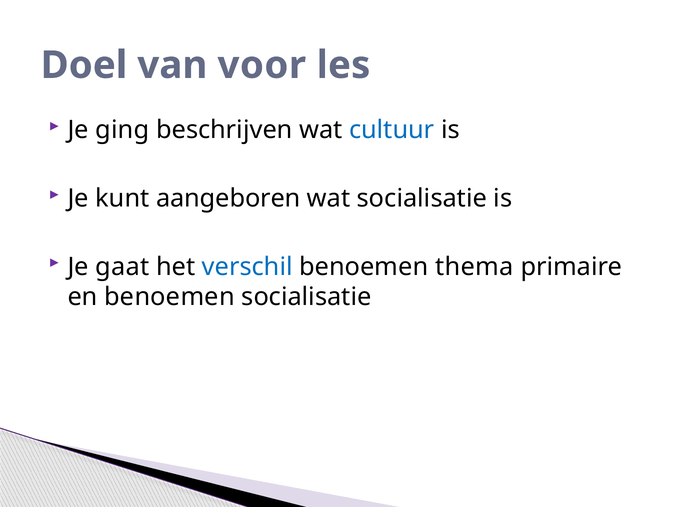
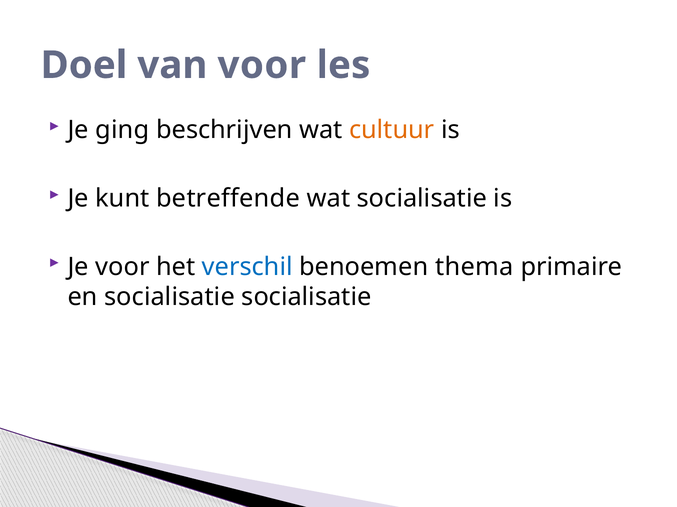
cultuur colour: blue -> orange
aangeboren: aangeboren -> betreffende
Je gaat: gaat -> voor
en benoemen: benoemen -> socialisatie
